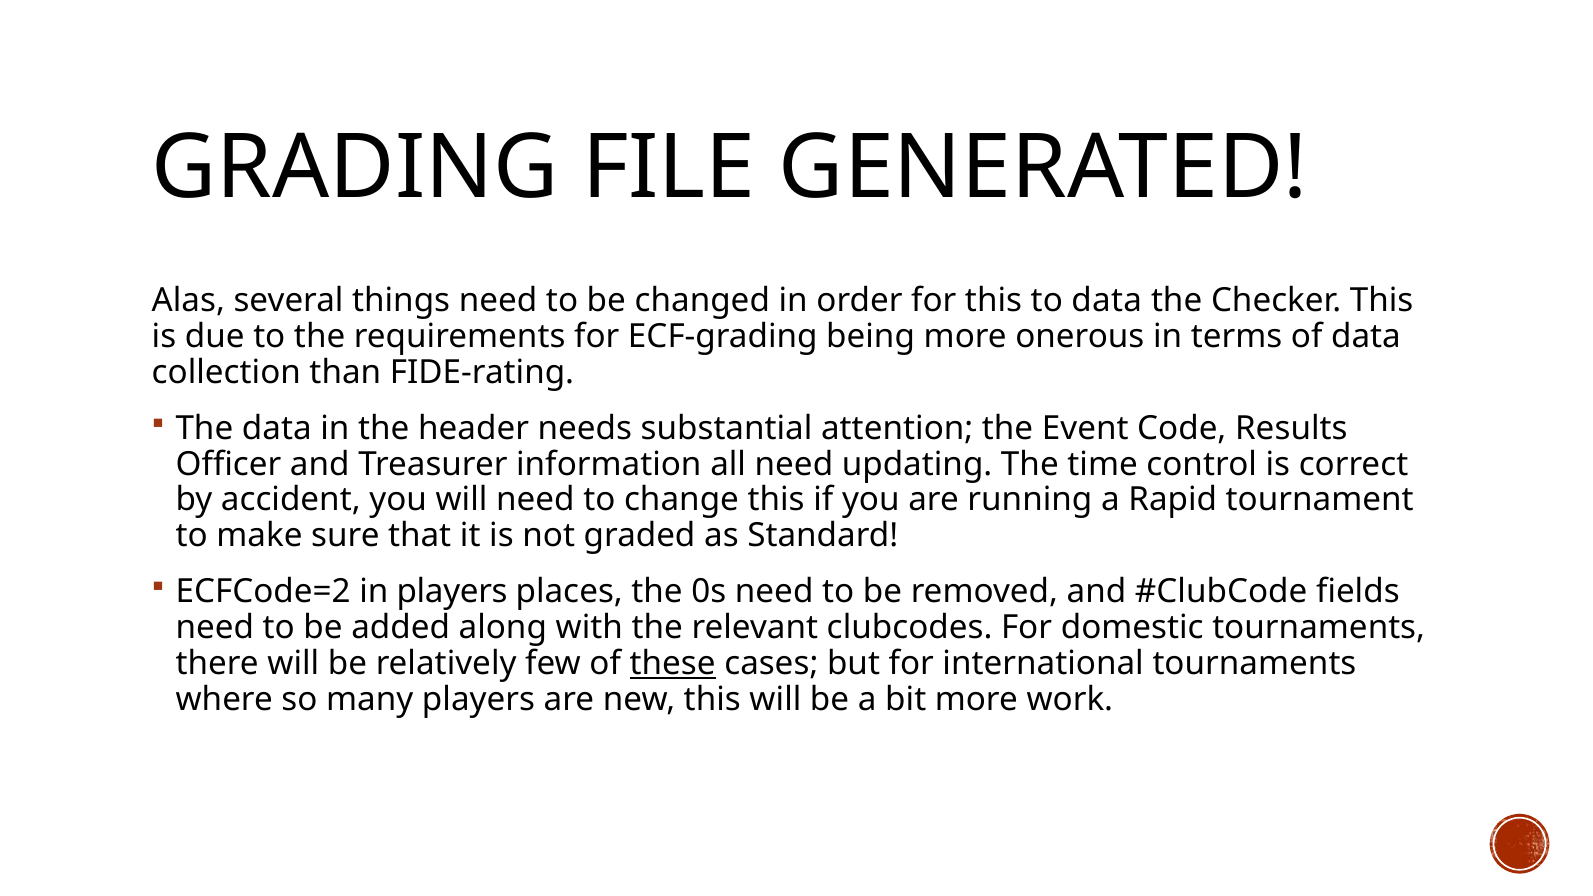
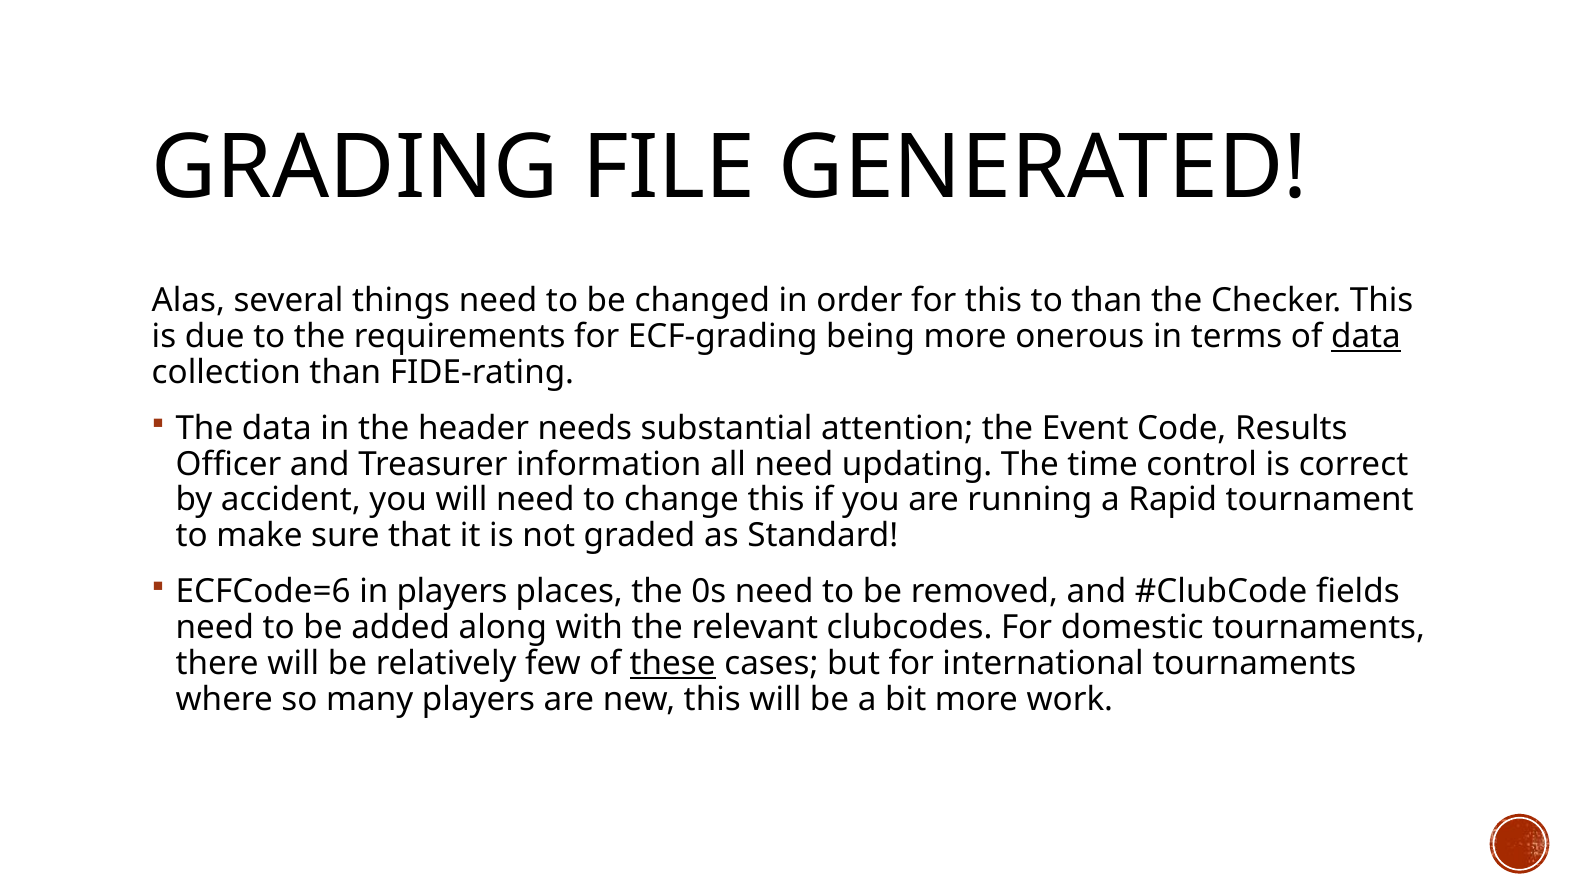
to data: data -> than
data at (1366, 337) underline: none -> present
ECFCode=2: ECFCode=2 -> ECFCode=6
